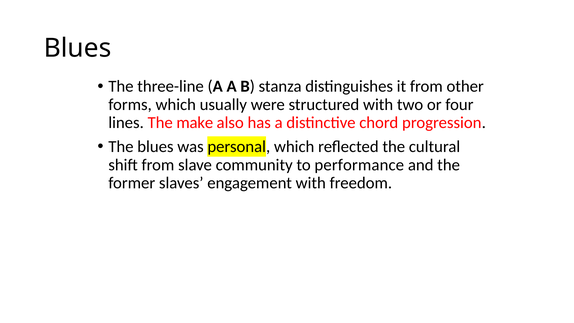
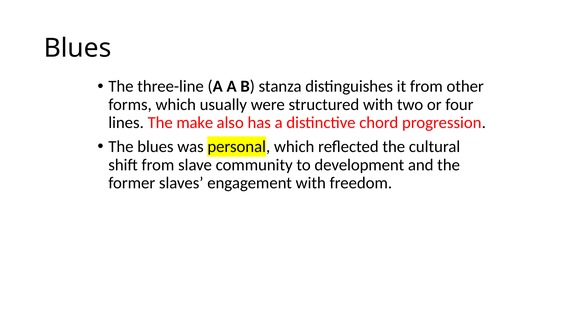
performance: performance -> development
